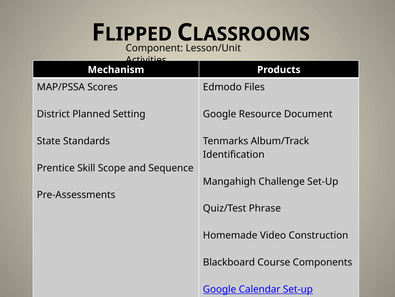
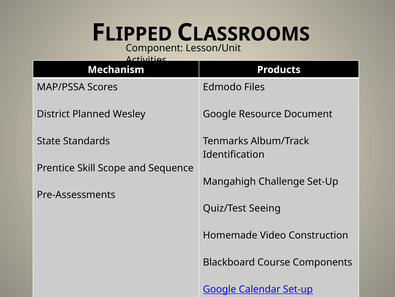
Setting: Setting -> Wesley
Phrase: Phrase -> Seeing
